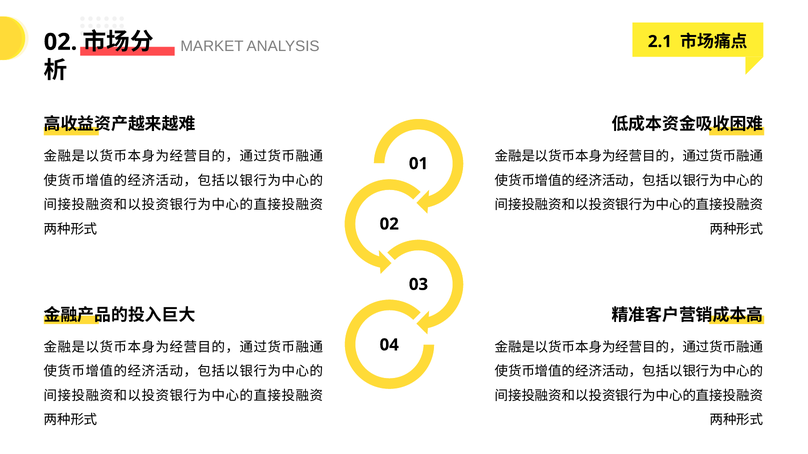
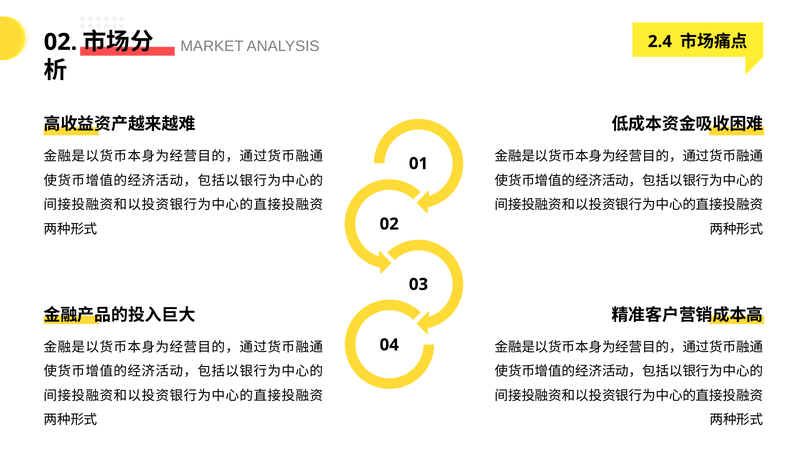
2.1: 2.1 -> 2.4
